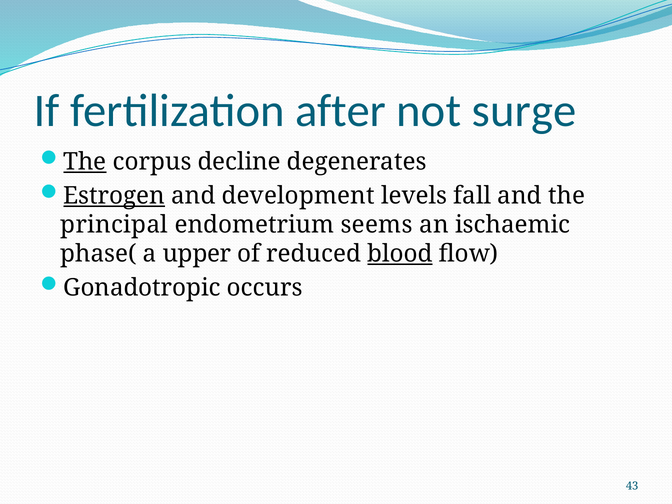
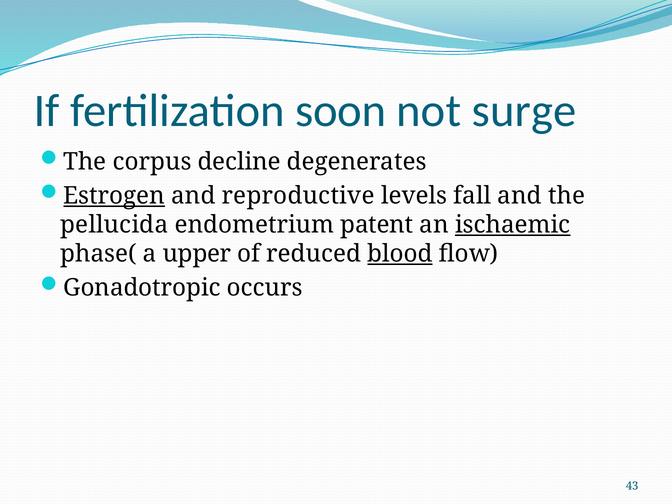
after: after -> soon
The at (85, 162) underline: present -> none
development: development -> reproductive
principal: principal -> pellucida
seems: seems -> patent
ischaemic underline: none -> present
